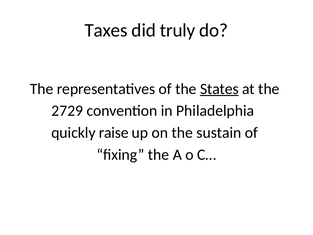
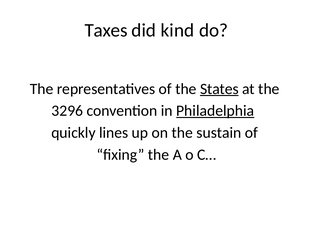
truly: truly -> kind
2729: 2729 -> 3296
Philadelphia underline: none -> present
raise: raise -> lines
